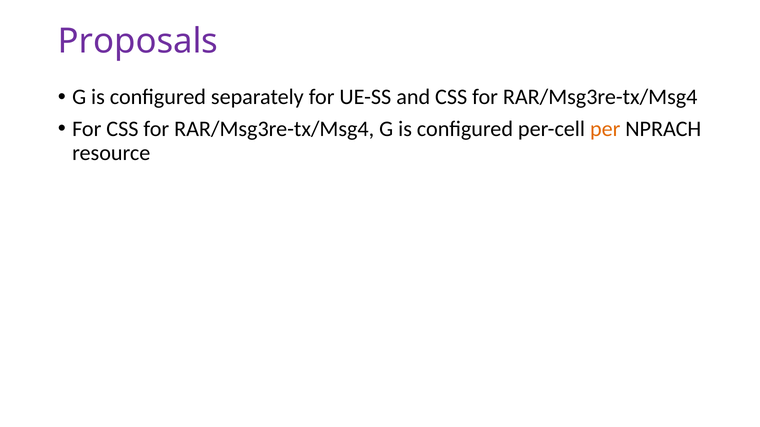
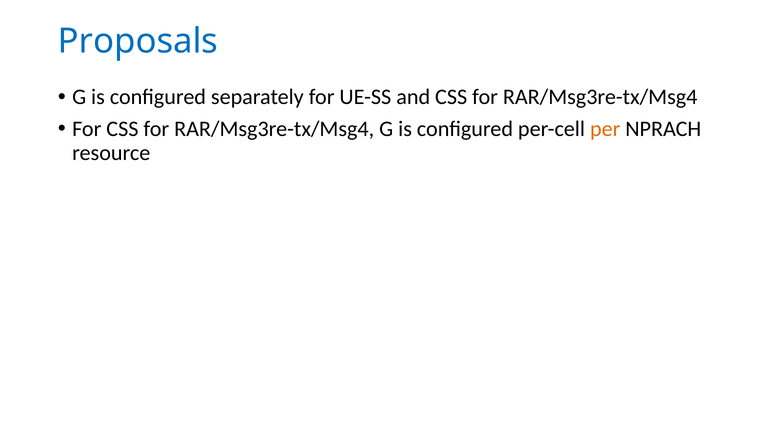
Proposals colour: purple -> blue
